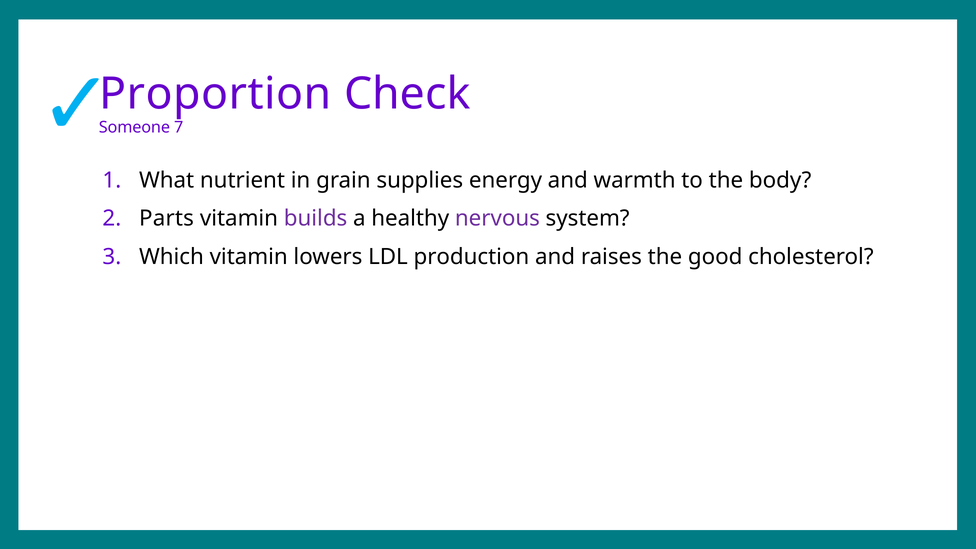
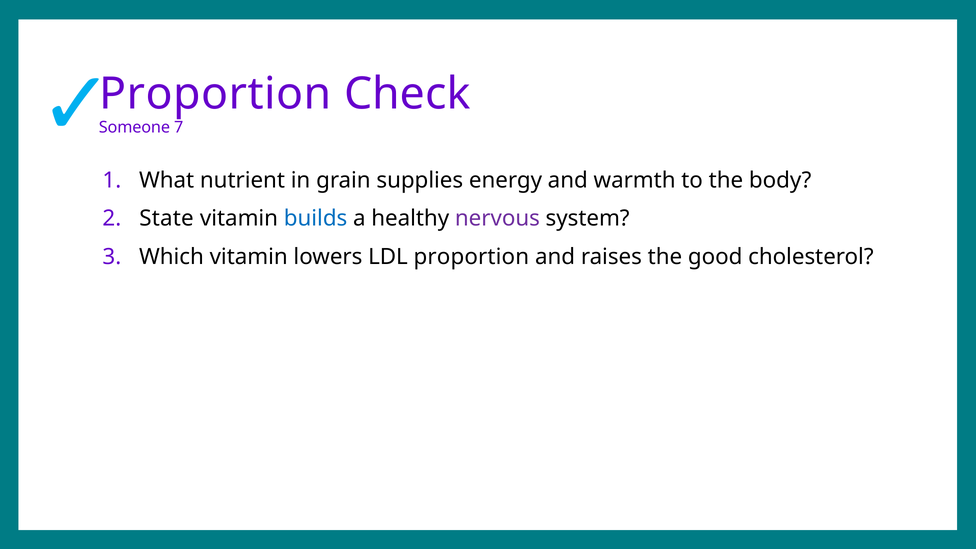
Parts: Parts -> State
builds colour: purple -> blue
LDL production: production -> proportion
